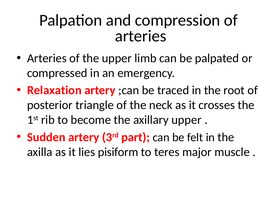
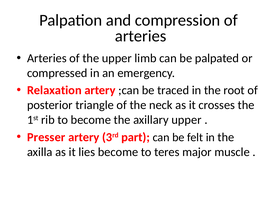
Sudden: Sudden -> Presser
lies pisiform: pisiform -> become
